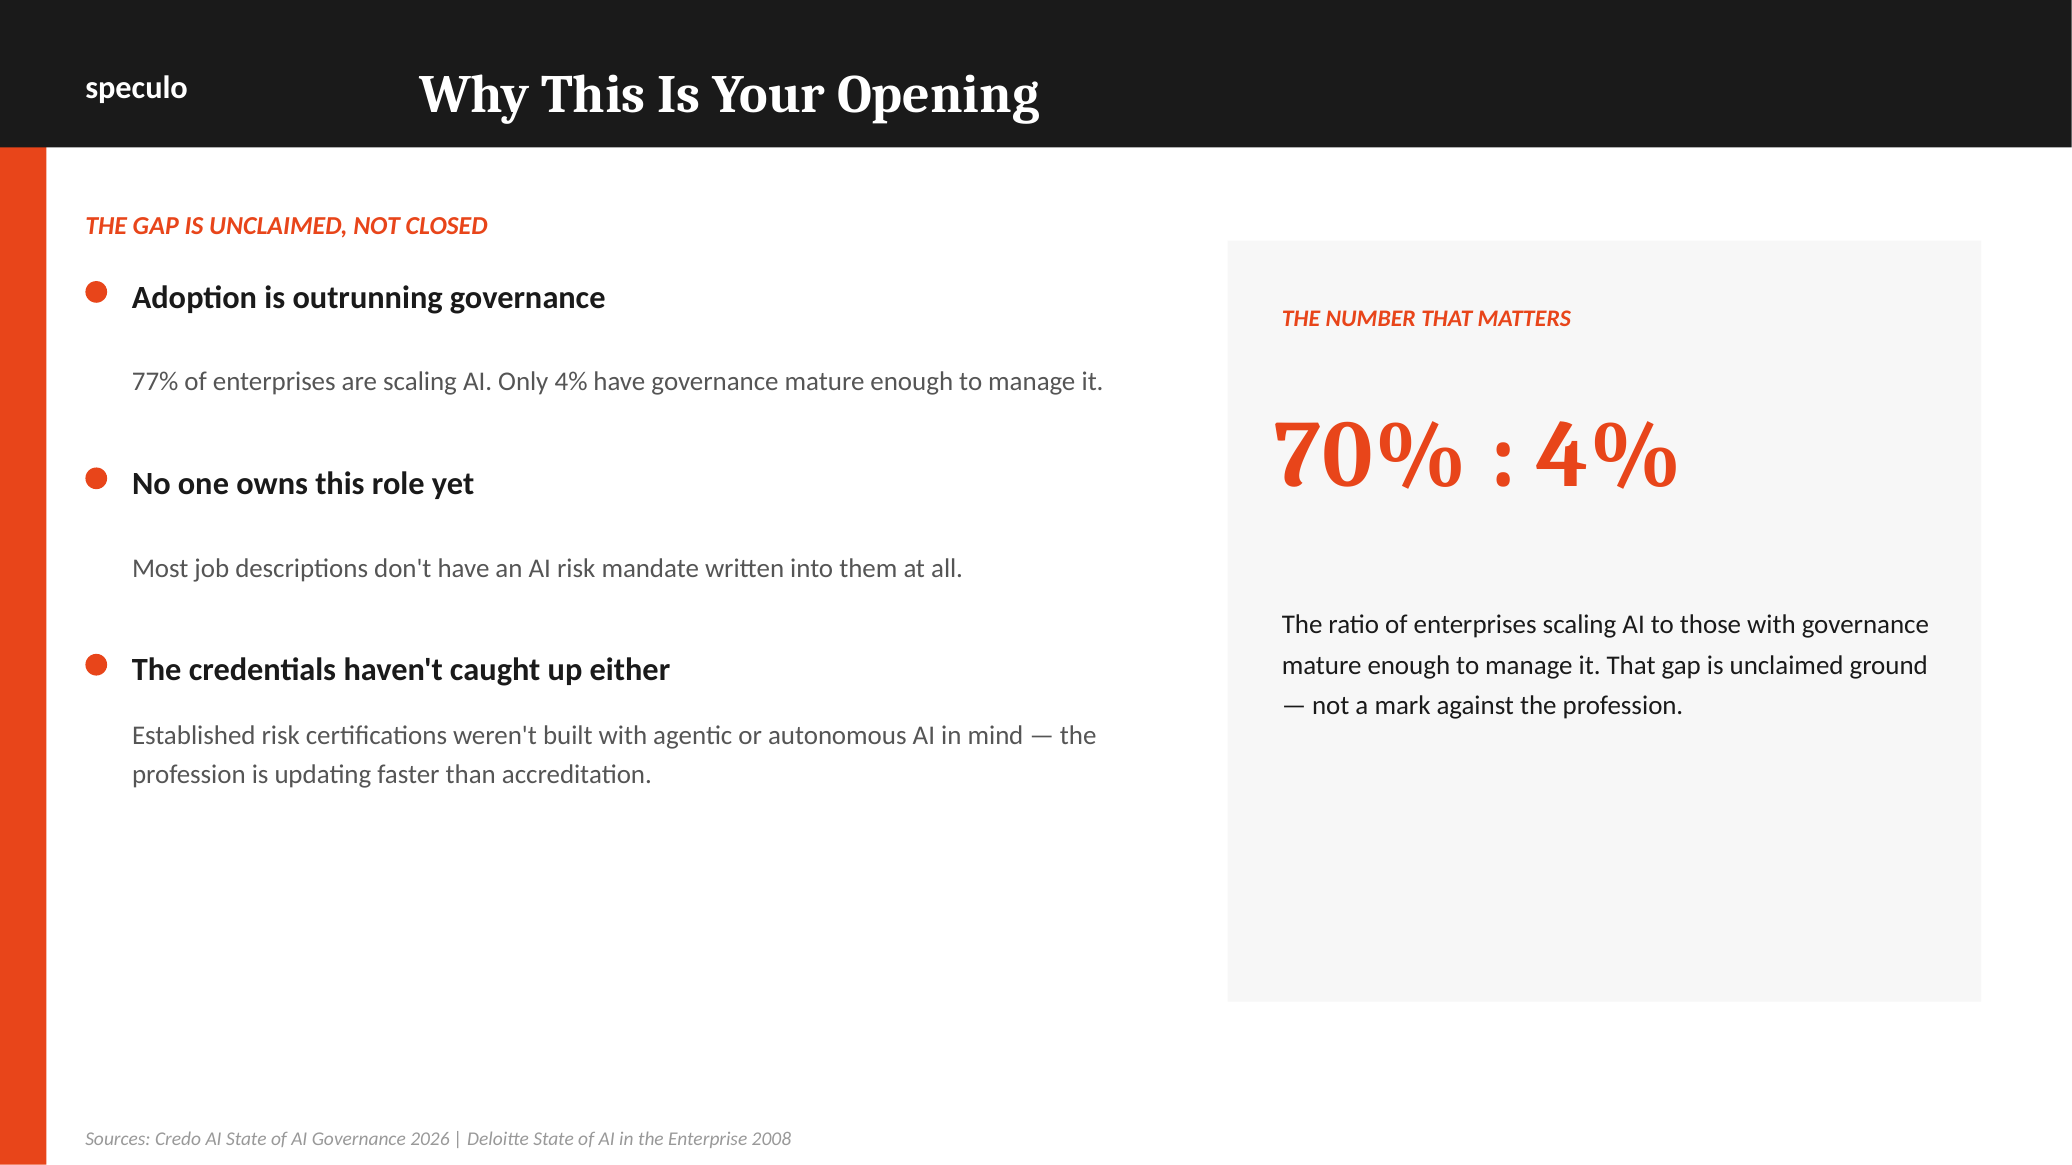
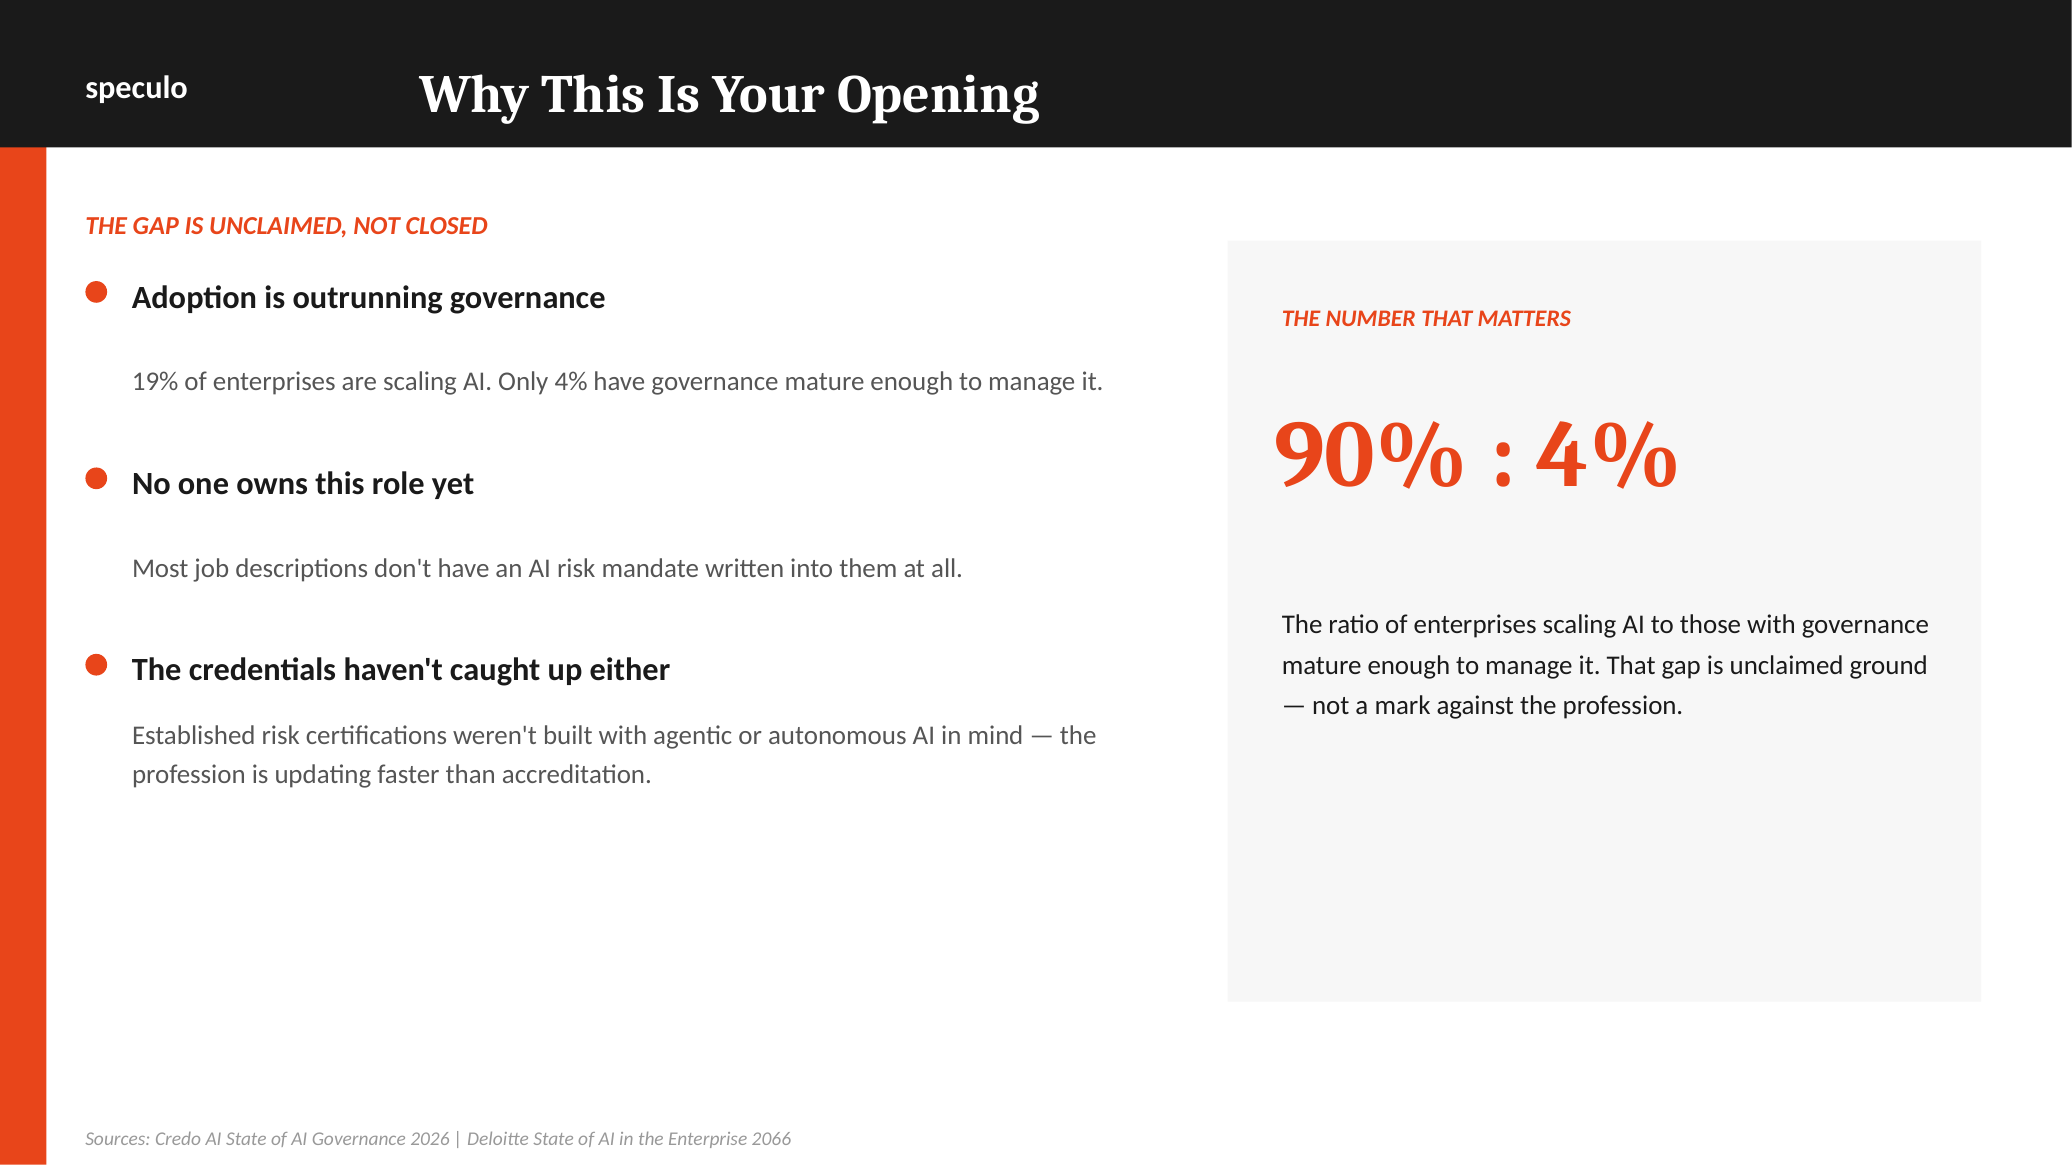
77%: 77% -> 19%
70%: 70% -> 90%
2008: 2008 -> 2066
